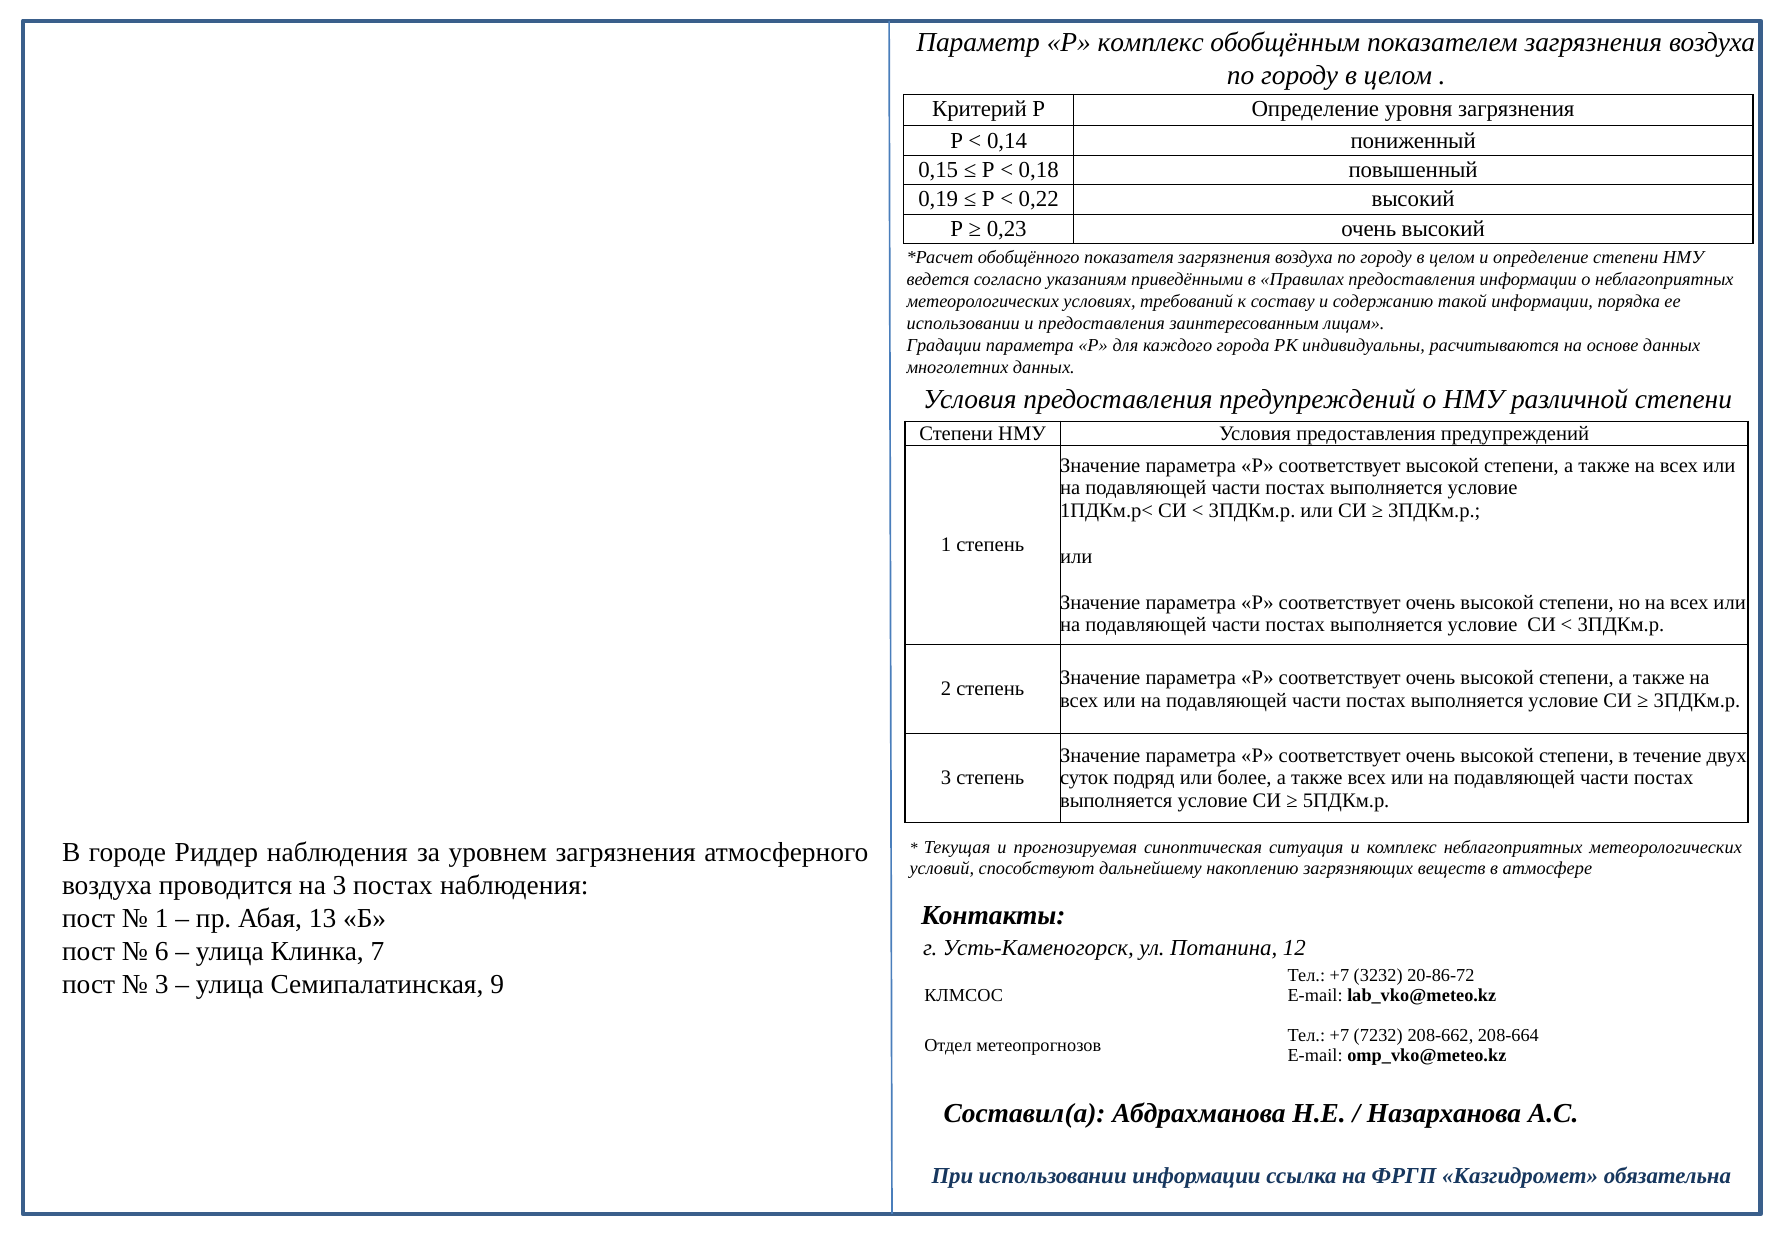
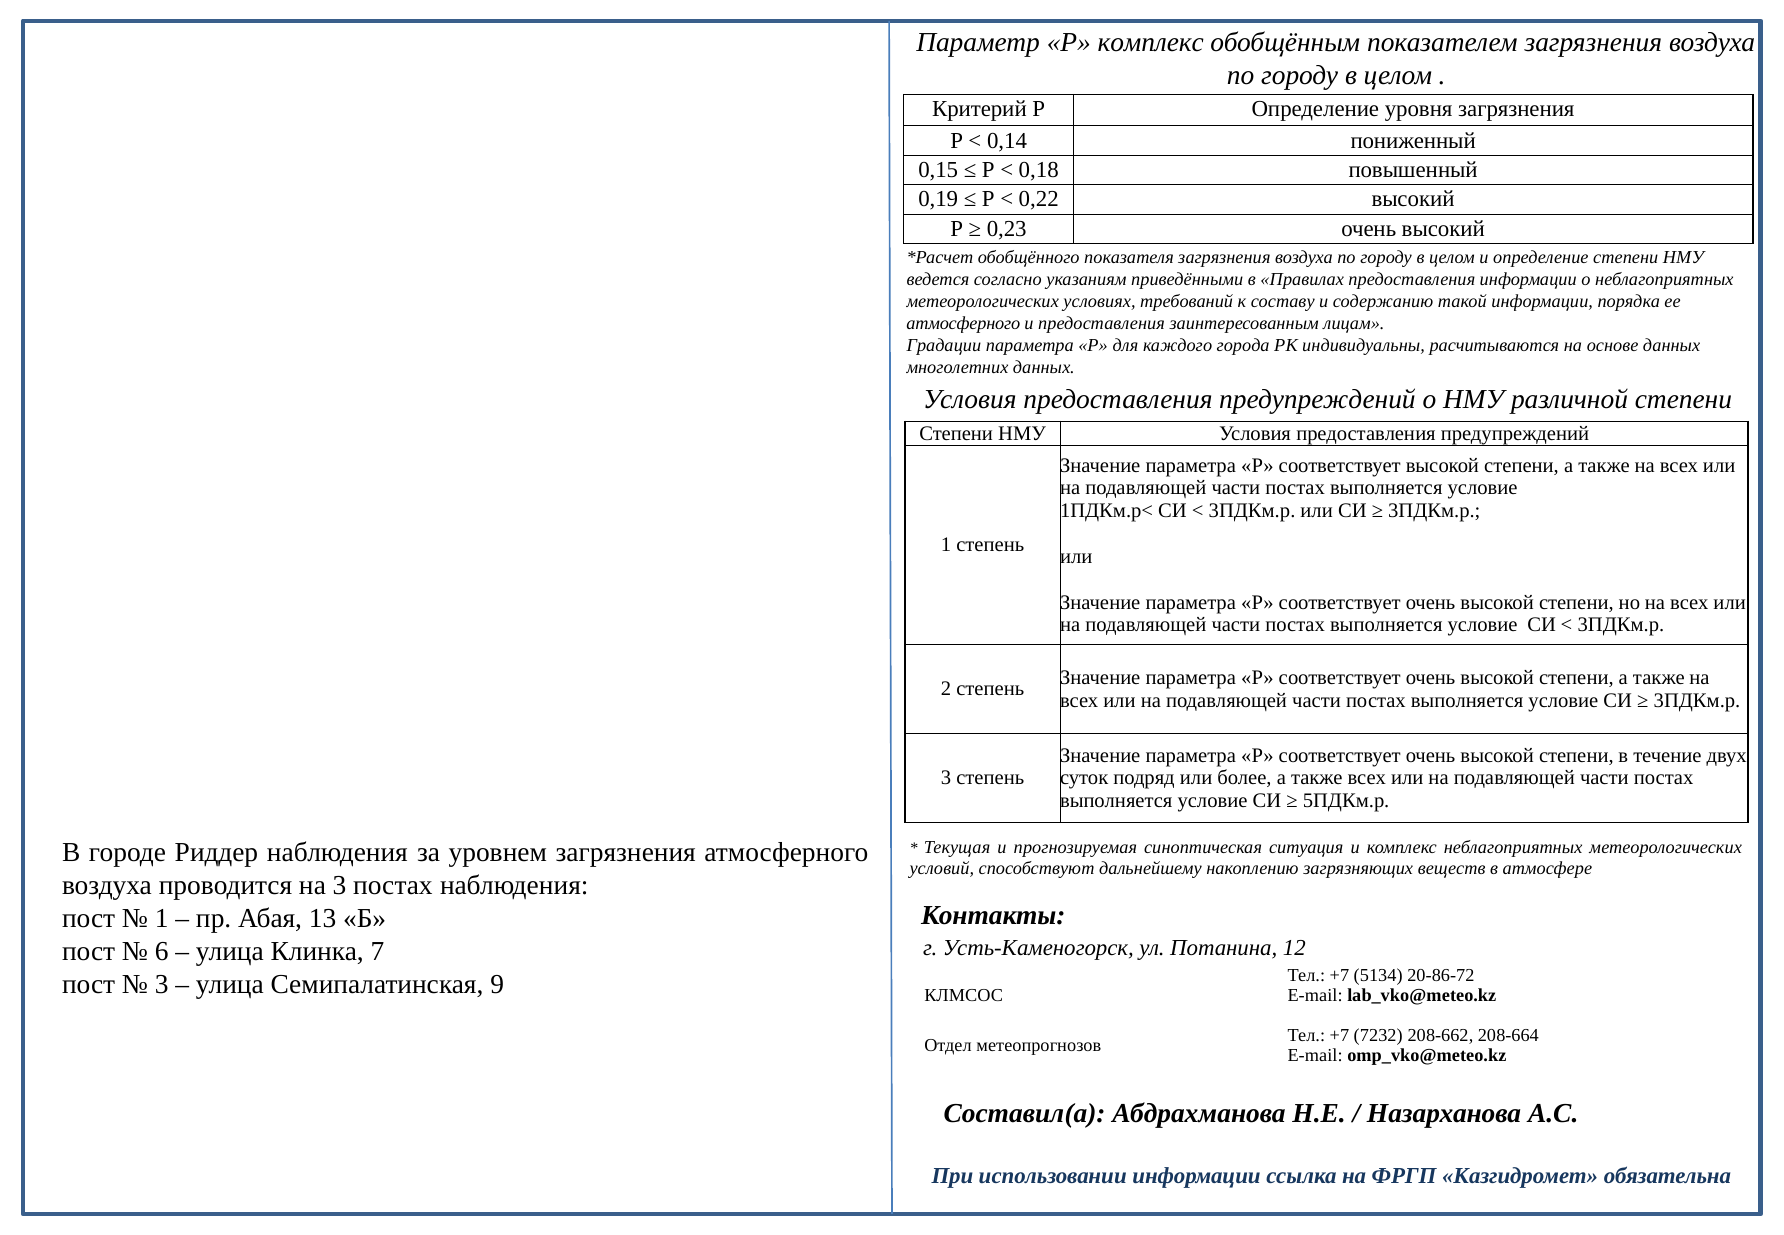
использовании at (963, 324): использовании -> атмосферного
3232: 3232 -> 5134
